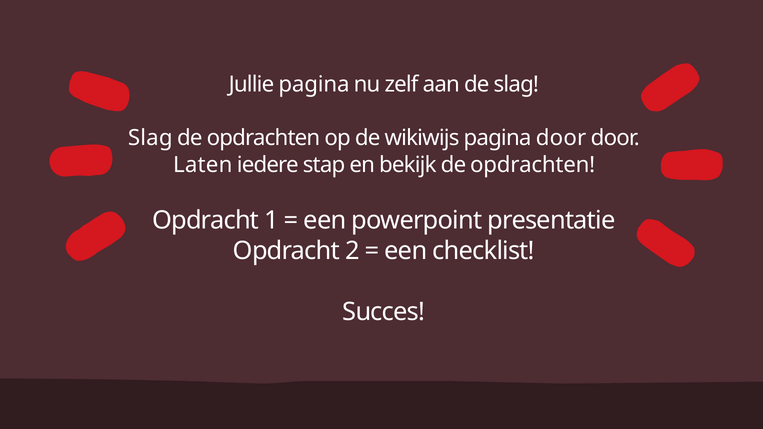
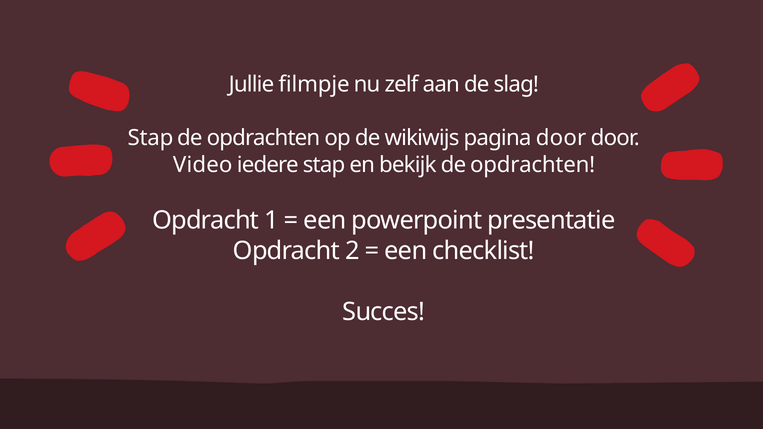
Jullie pagina: pagina -> filmpje
Slag at (150, 138): Slag -> Stap
Laten: Laten -> Video
